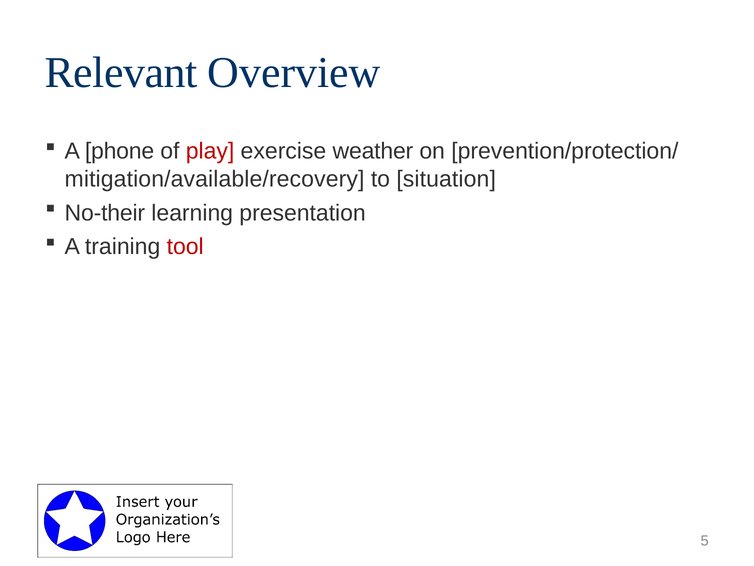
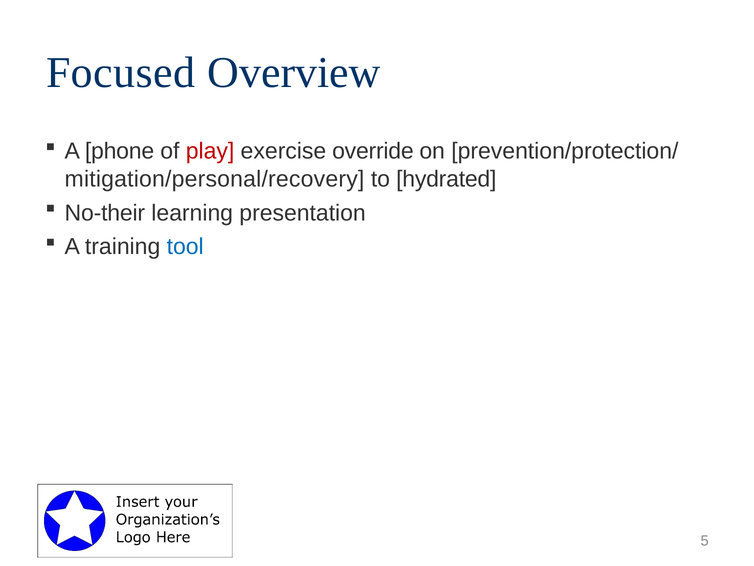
Relevant: Relevant -> Focused
weather: weather -> override
mitigation/available/recovery: mitigation/available/recovery -> mitigation/personal/recovery
situation: situation -> hydrated
tool colour: red -> blue
